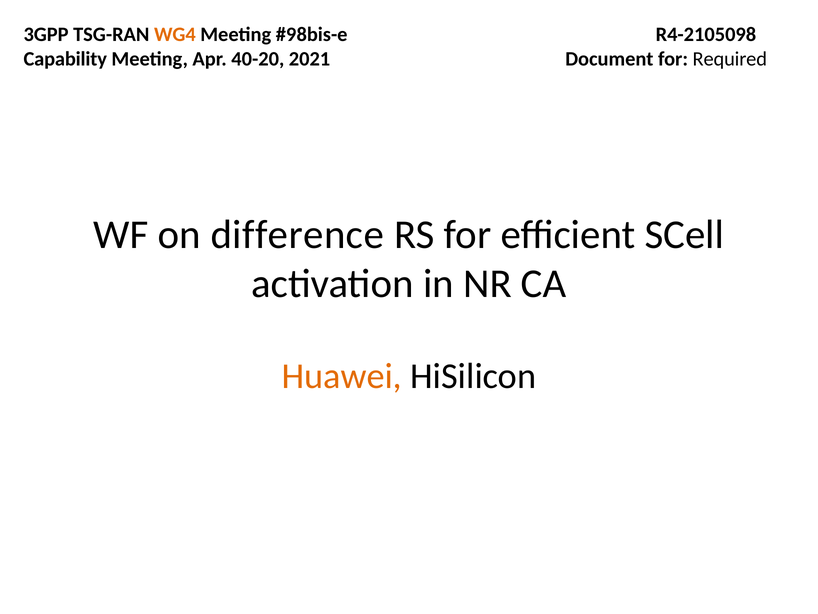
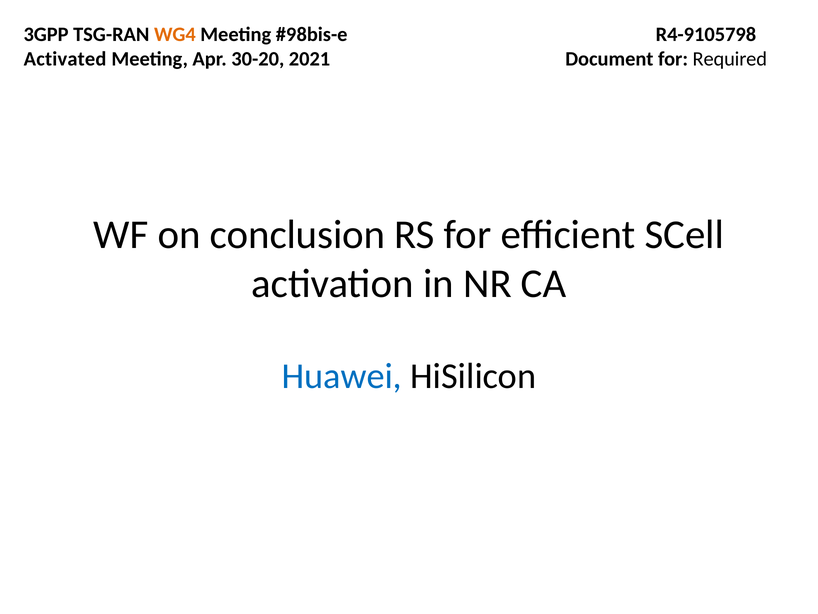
R4-2105098: R4-2105098 -> R4-9105798
Capability: Capability -> Activated
40-20: 40-20 -> 30-20
difference: difference -> conclusion
Huawei colour: orange -> blue
